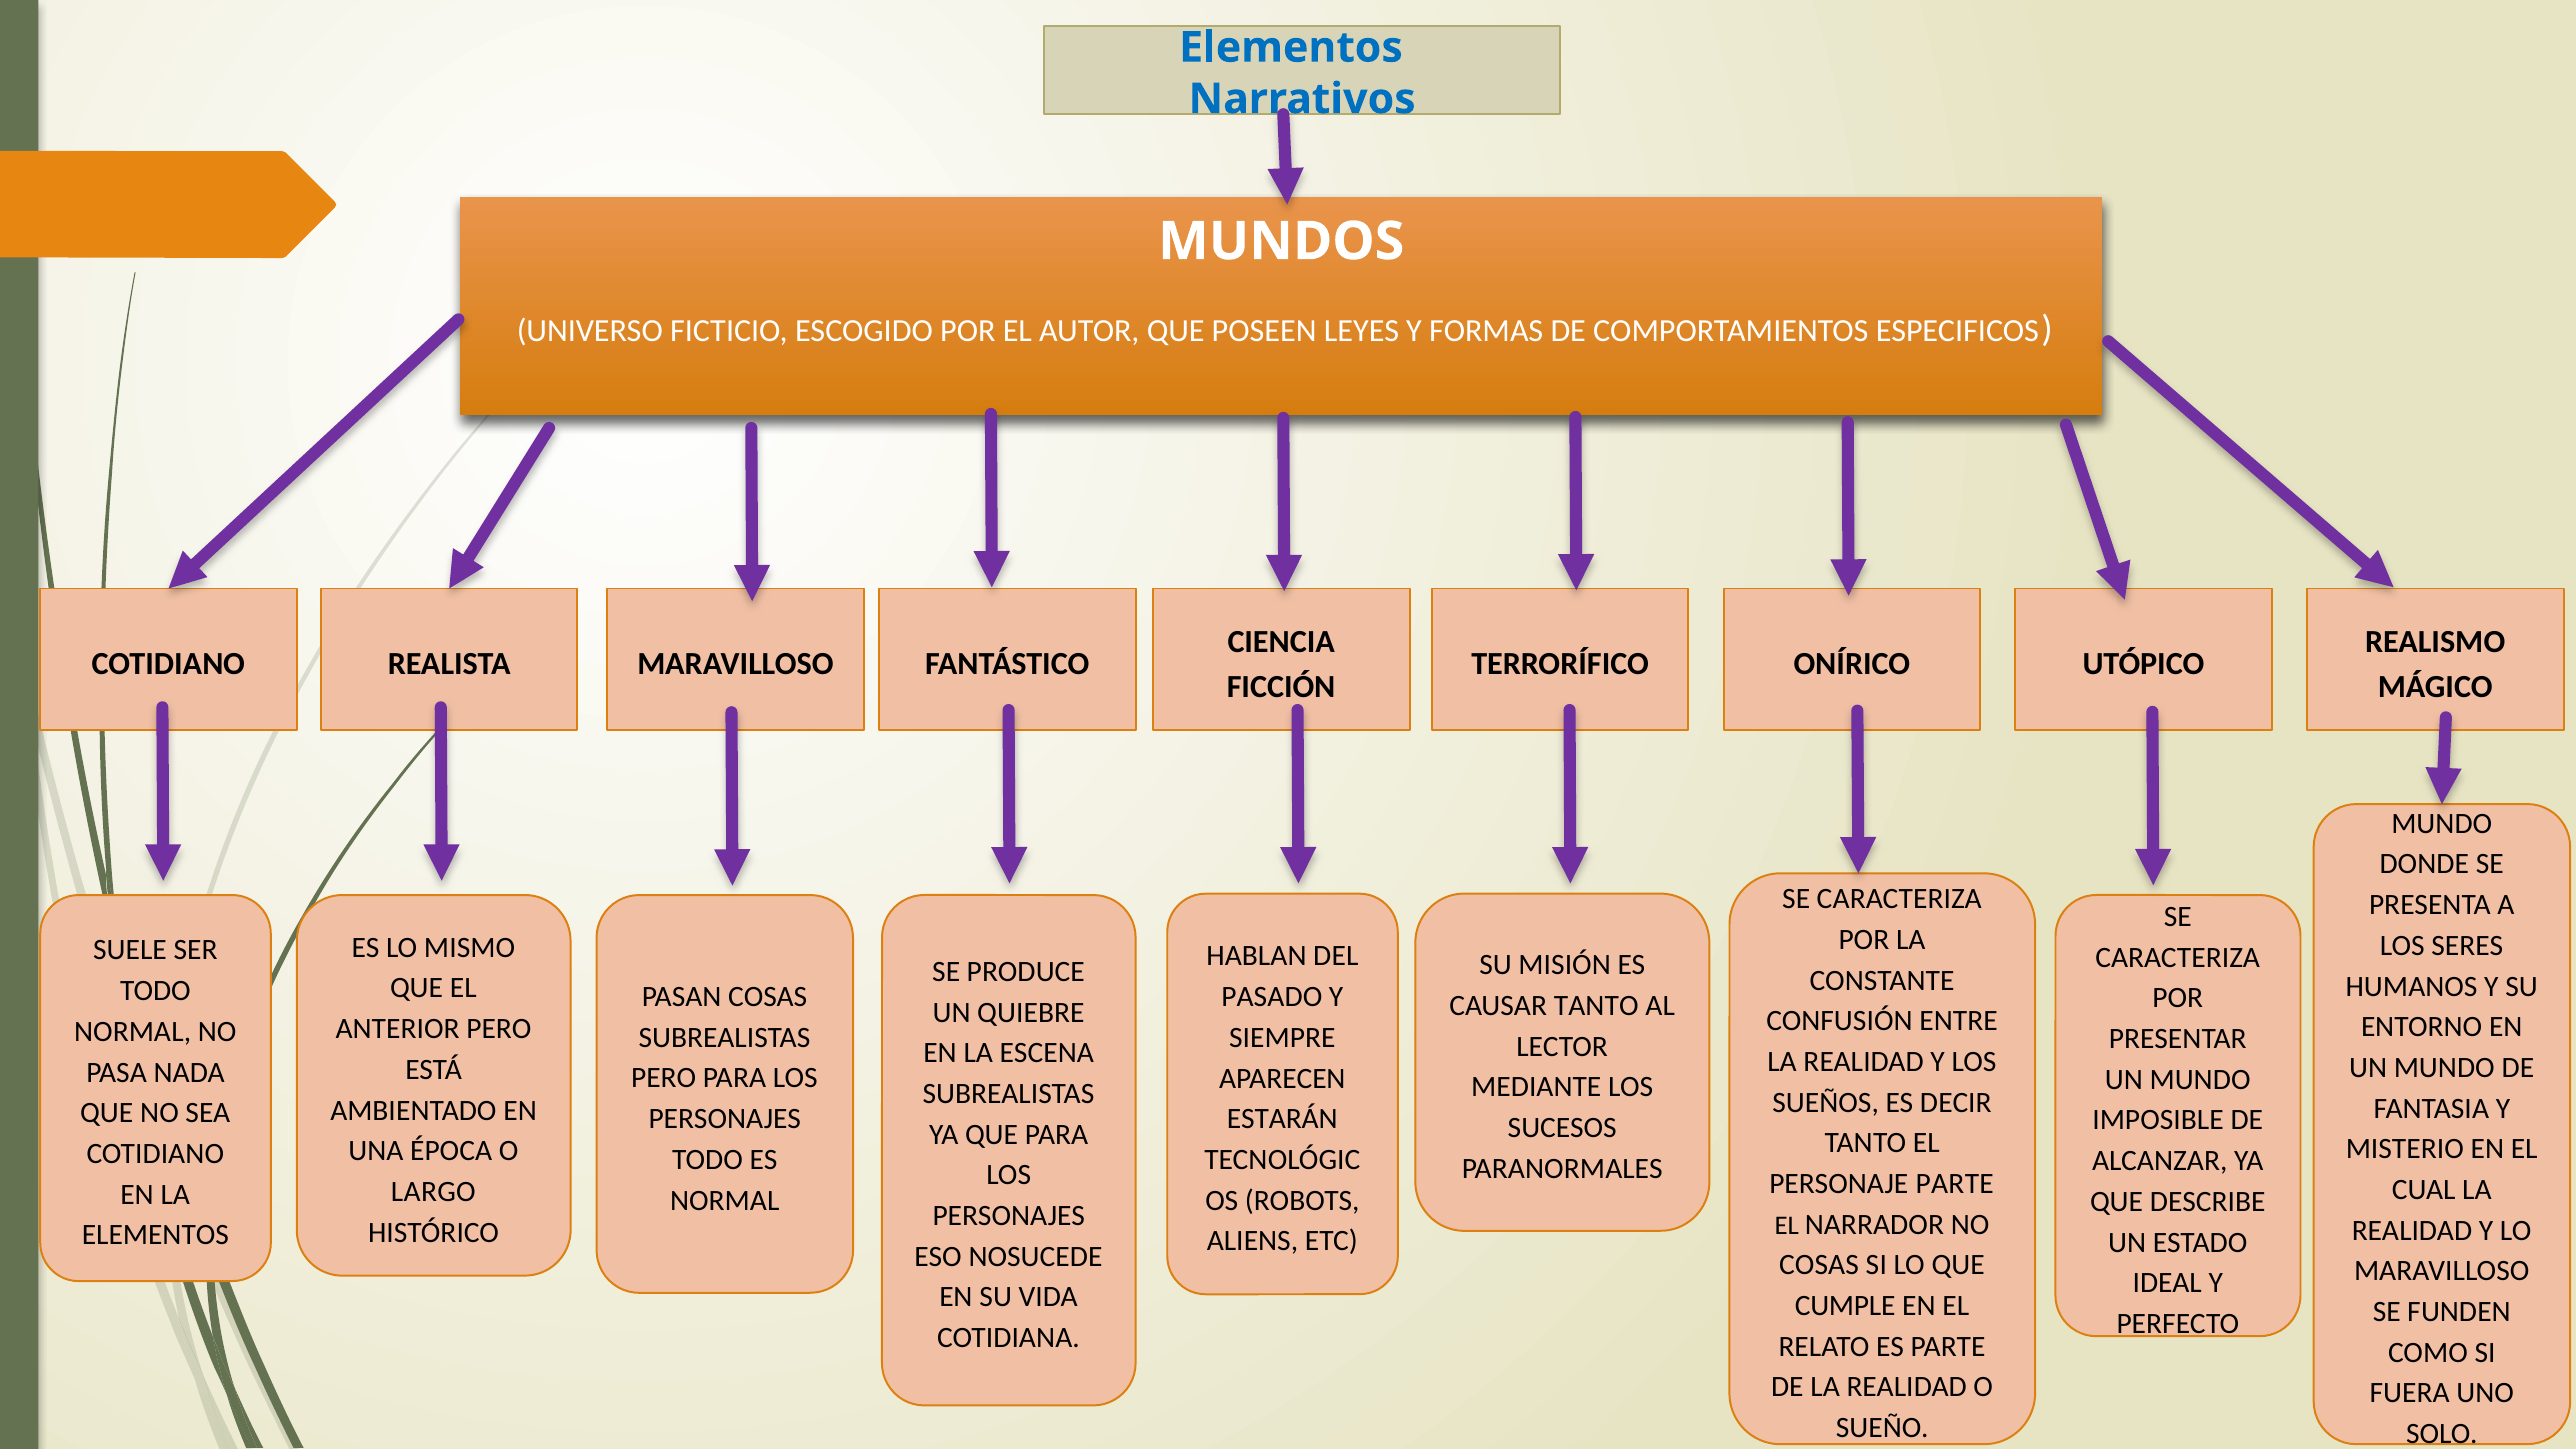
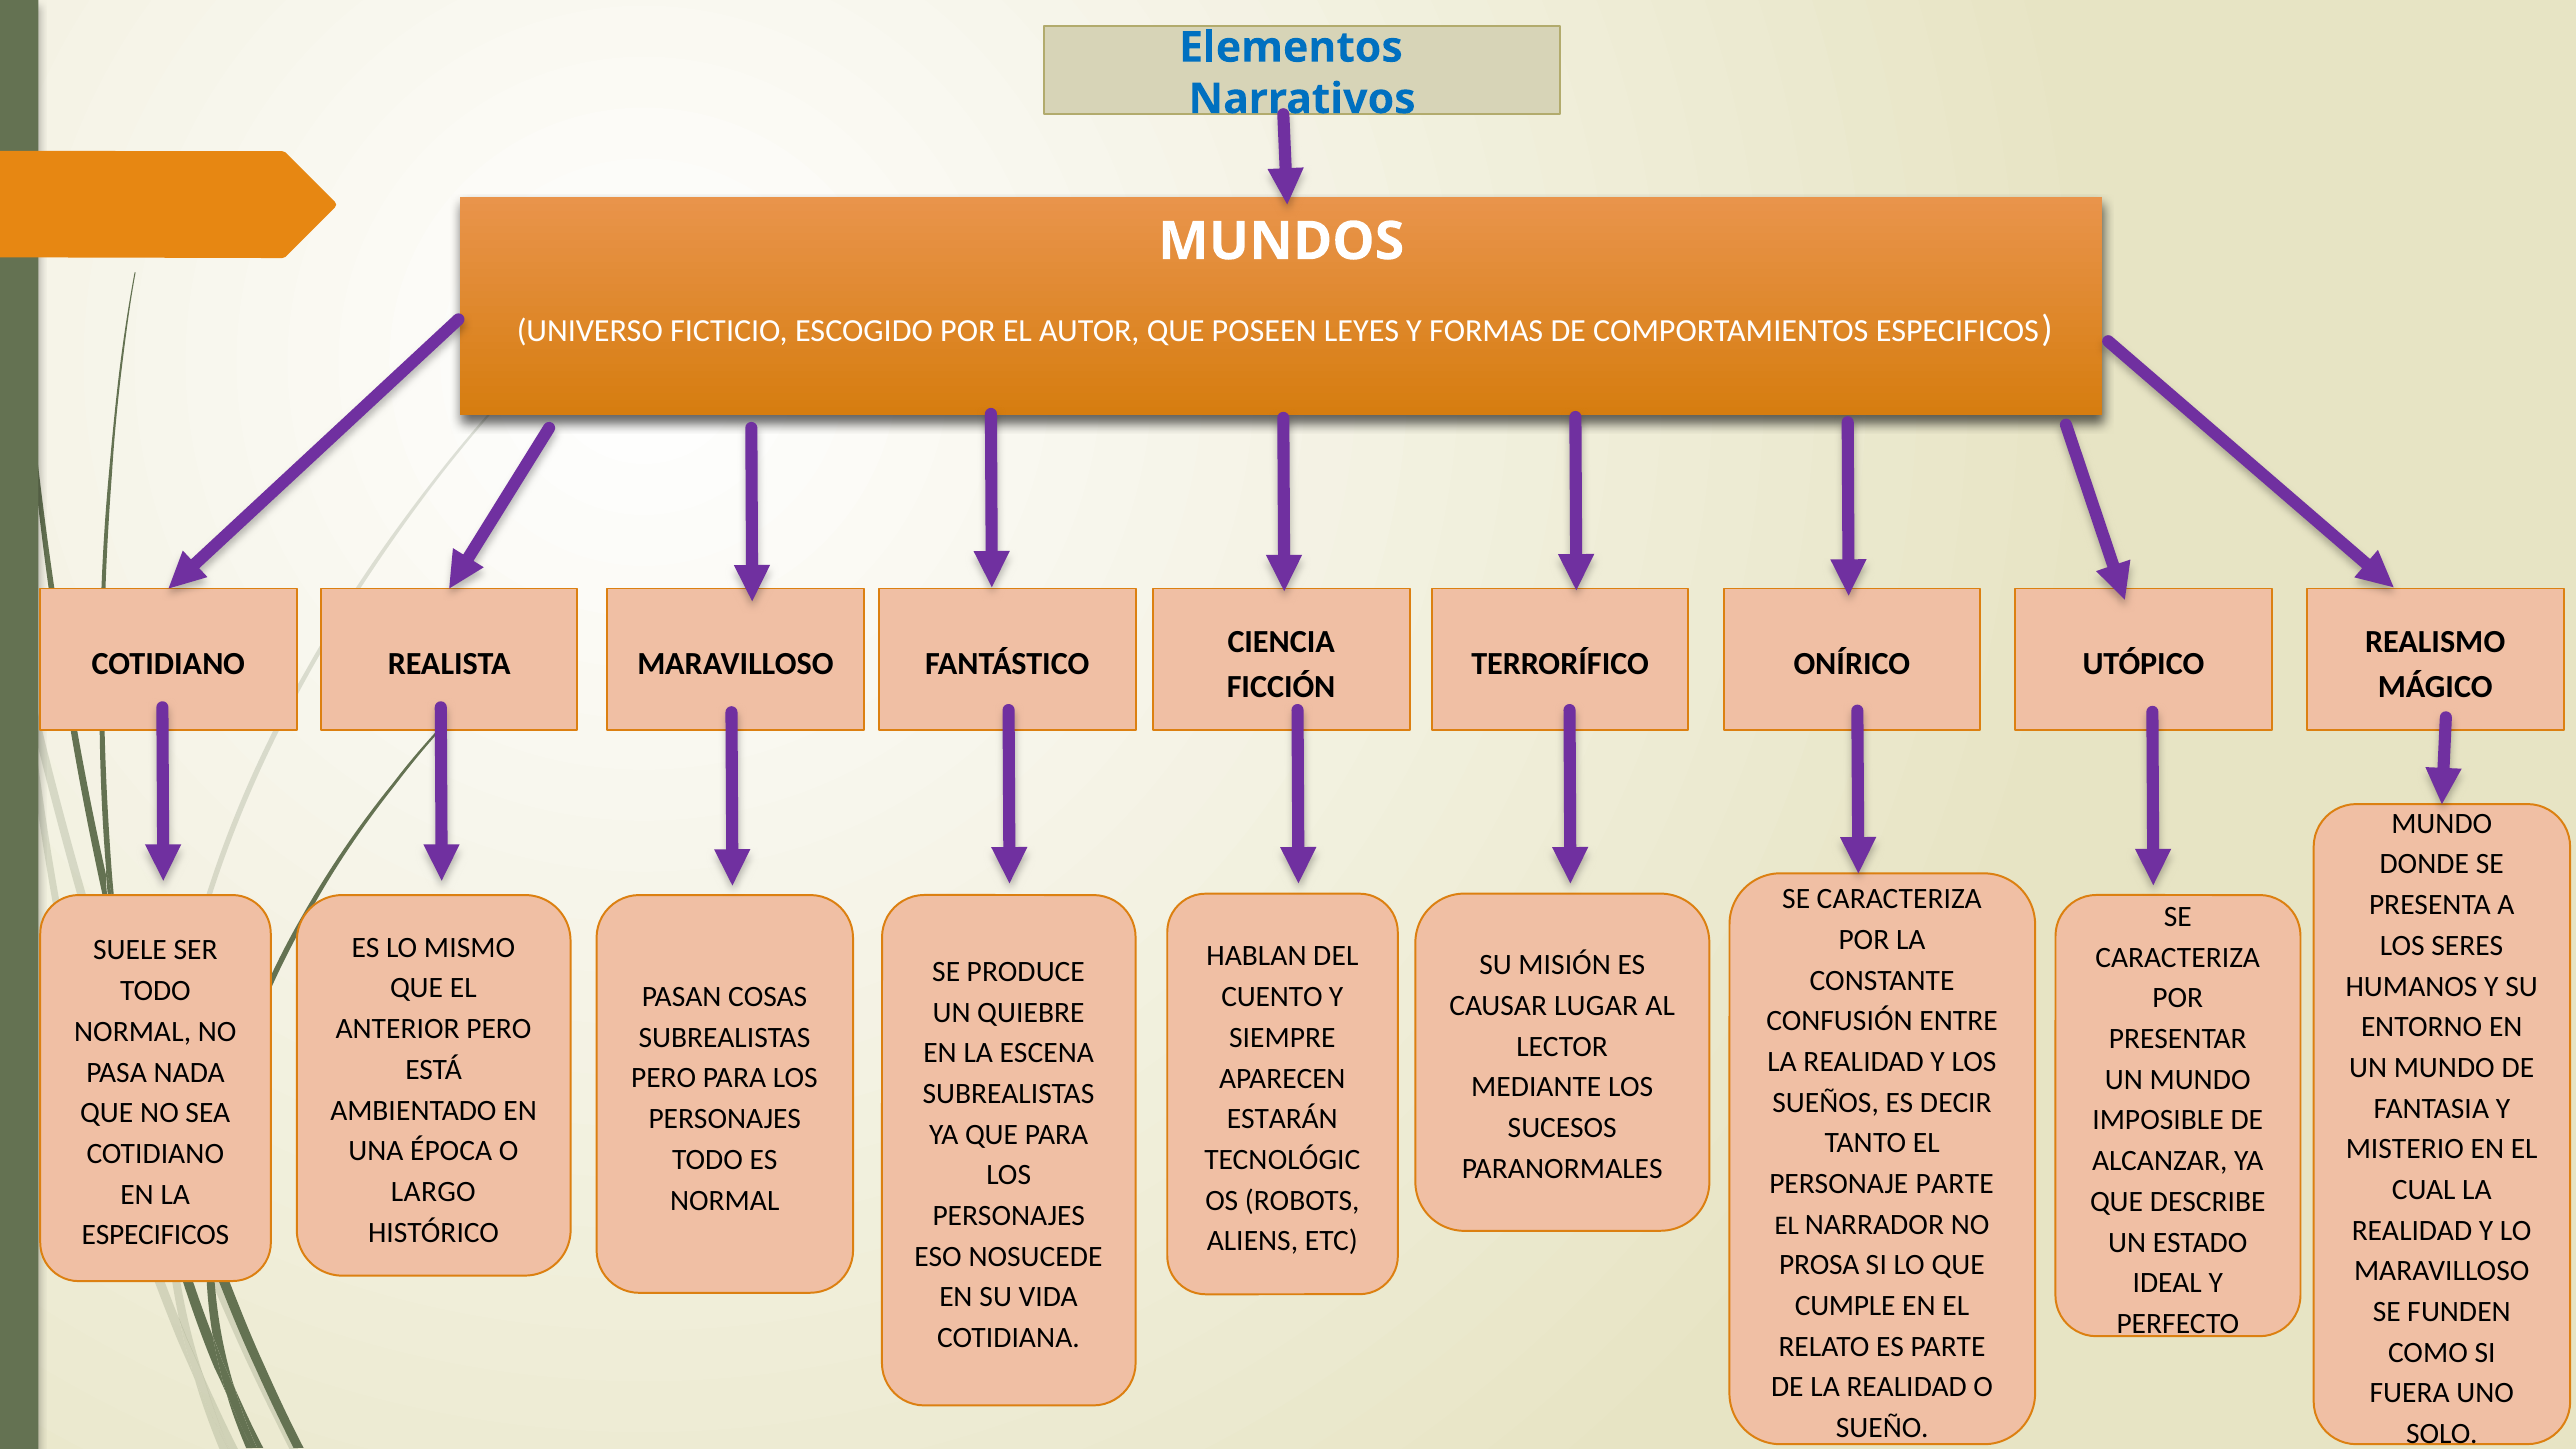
PASADO: PASADO -> CUENTO
CAUSAR TANTO: TANTO -> LUGAR
ELEMENTOS at (155, 1235): ELEMENTOS -> ESPECIFICOS
COSAS at (1819, 1265): COSAS -> PROSA
